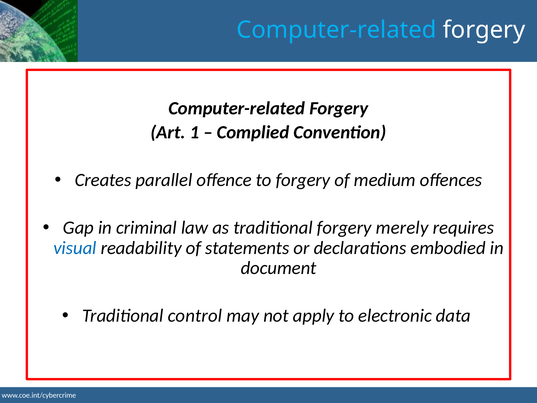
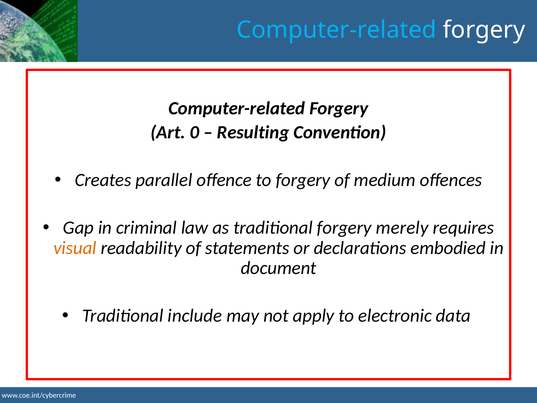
1: 1 -> 0
Complied: Complied -> Resulting
visual colour: blue -> orange
control: control -> include
